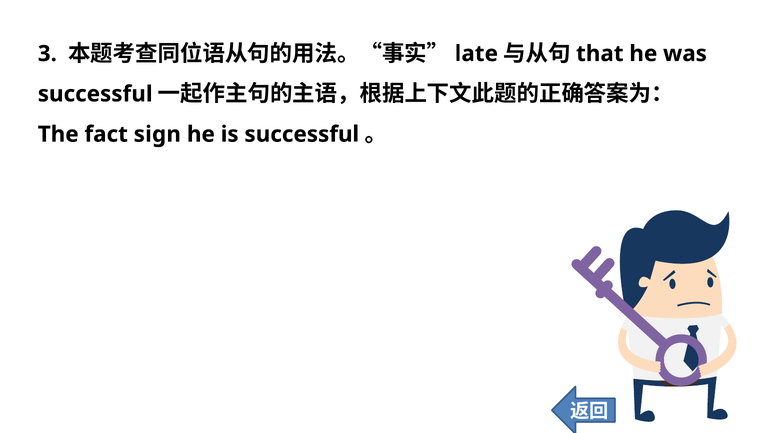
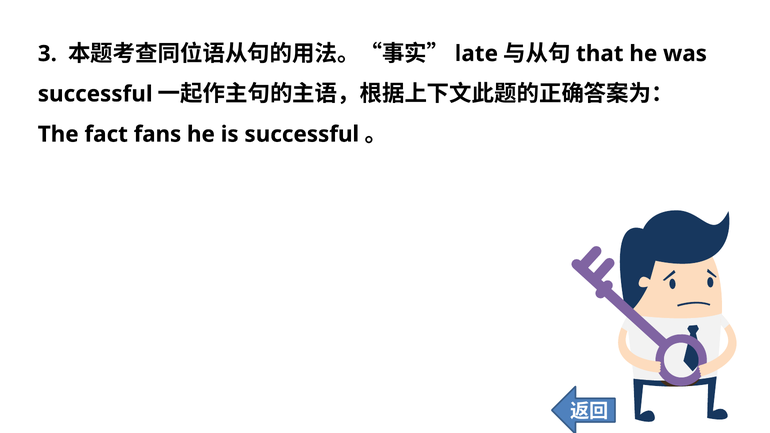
sign: sign -> fans
